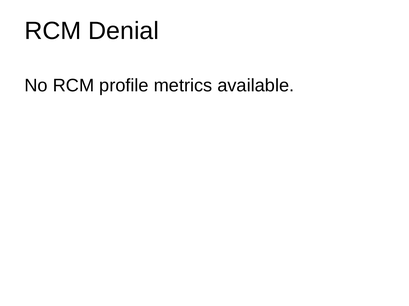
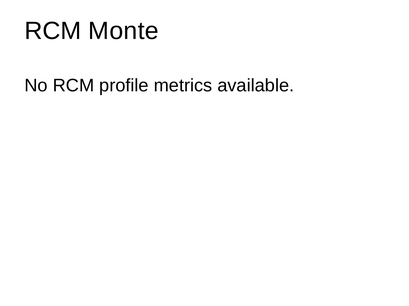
Denial: Denial -> Monte
